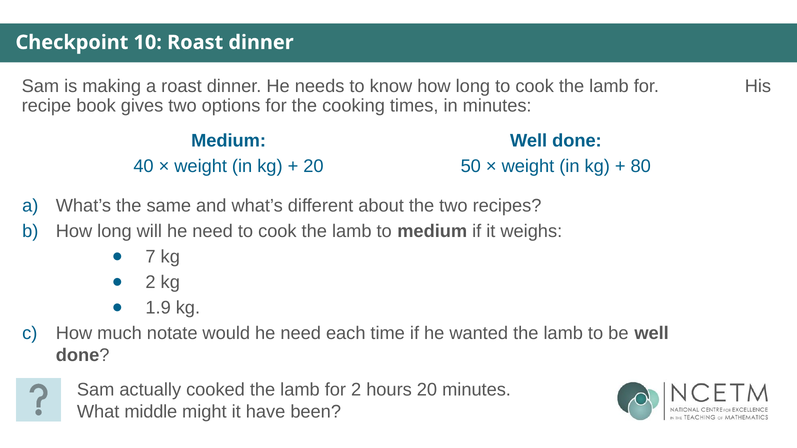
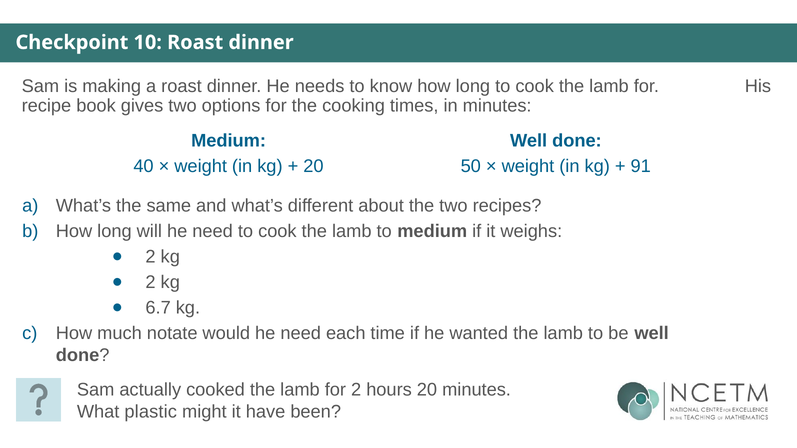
80: 80 -> 91
7 at (151, 257): 7 -> 2
1.9: 1.9 -> 6.7
middle: middle -> plastic
